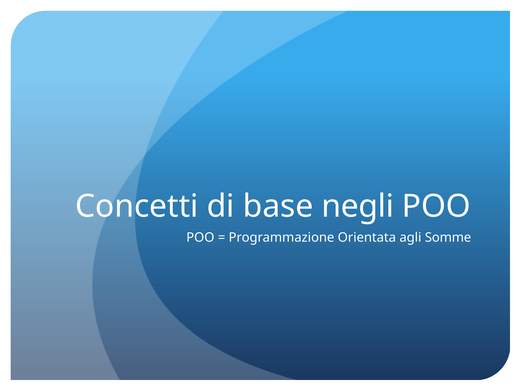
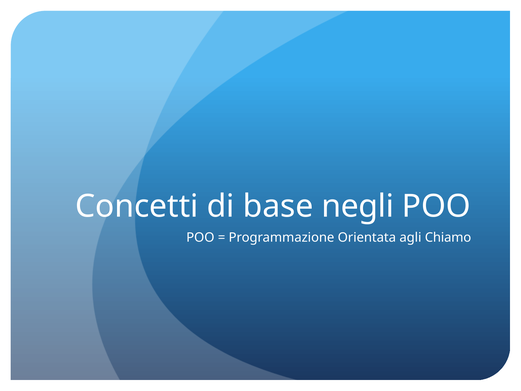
Somme: Somme -> Chiamo
